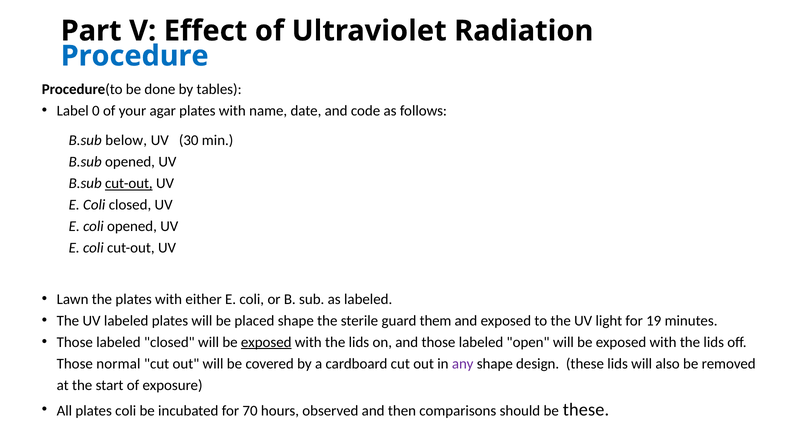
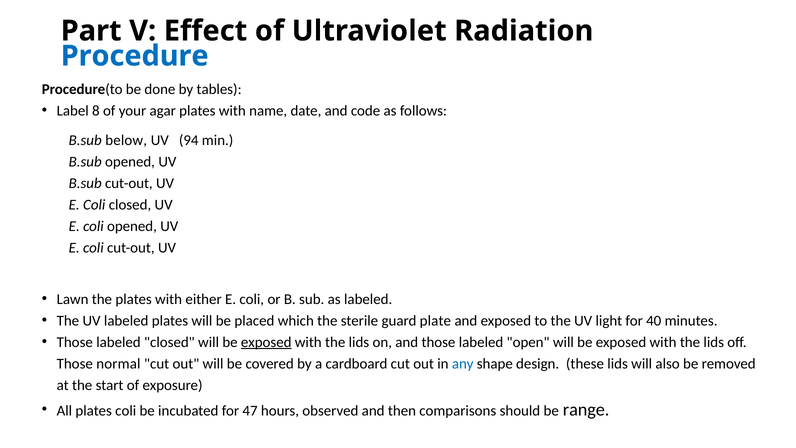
0: 0 -> 8
30: 30 -> 94
cut-out at (129, 183) underline: present -> none
placed shape: shape -> which
them: them -> plate
19: 19 -> 40
any colour: purple -> blue
70: 70 -> 47
be these: these -> range
